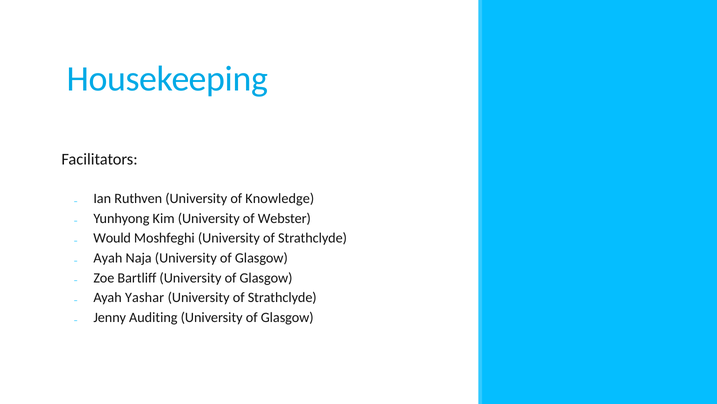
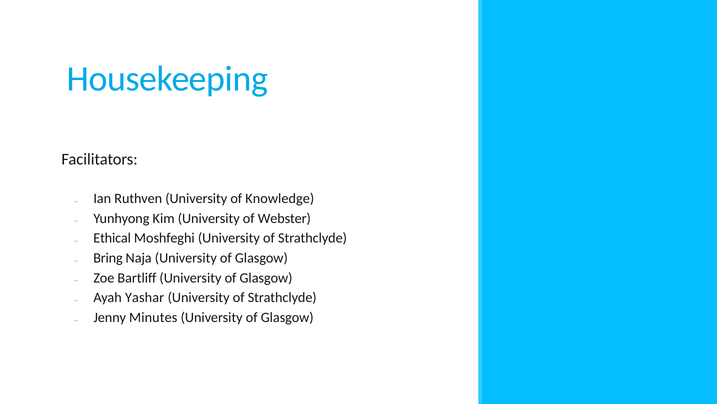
Would: Would -> Ethical
Ayah at (108, 258): Ayah -> Bring
Auditing: Auditing -> Minutes
